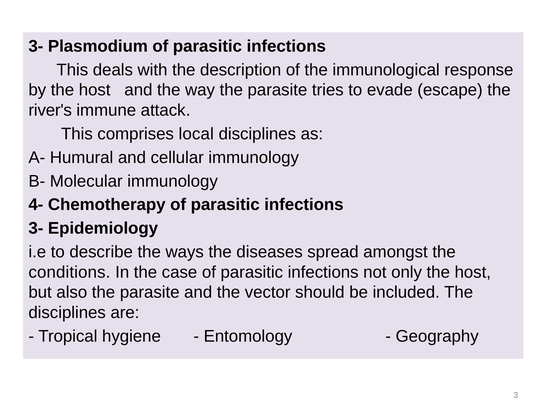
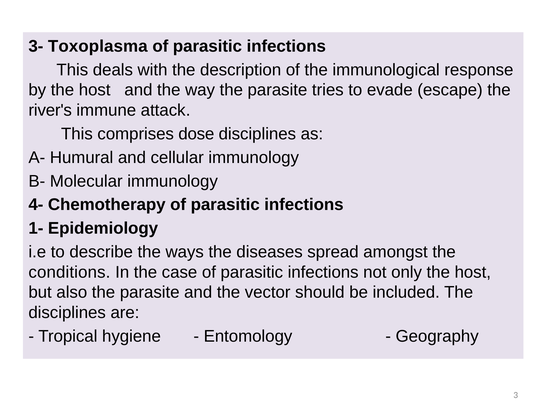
Plasmodium: Plasmodium -> Toxoplasma
local: local -> dose
3- at (36, 228): 3- -> 1-
